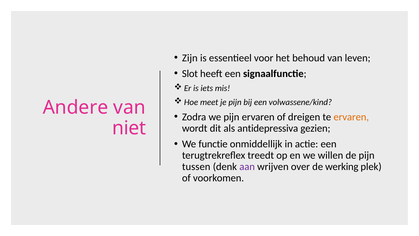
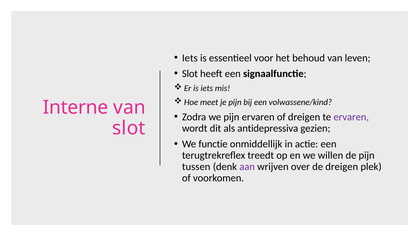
Zijn at (190, 58): Zijn -> Iets
Andere: Andere -> Interne
ervaren at (351, 117) colour: orange -> purple
niet at (129, 128): niet -> slot
de werking: werking -> dreigen
